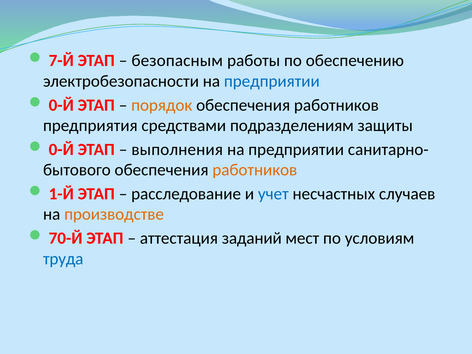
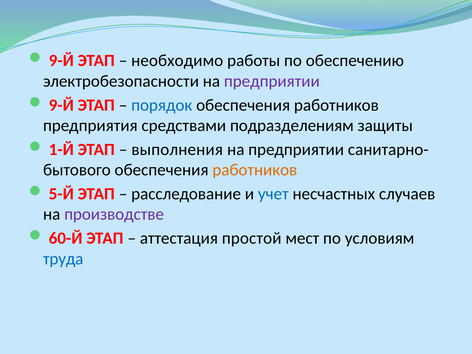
7-Й at (61, 61): 7-Й -> 9-Й
безопасным: безопасным -> необходимо
предприятии at (272, 81) colour: blue -> purple
0-Й at (61, 105): 0-Й -> 9-Й
порядок colour: orange -> blue
0-Й at (61, 149): 0-Й -> 1-Й
1-Й: 1-Й -> 5-Й
производстве colour: orange -> purple
70-Й: 70-Й -> 60-Й
заданий: заданий -> простой
